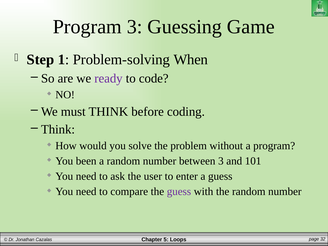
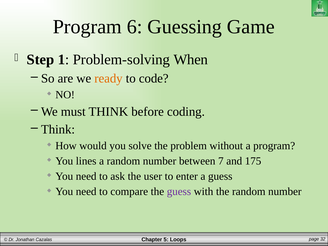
Program 3: 3 -> 6
ready colour: purple -> orange
been: been -> lines
between 3: 3 -> 7
101: 101 -> 175
